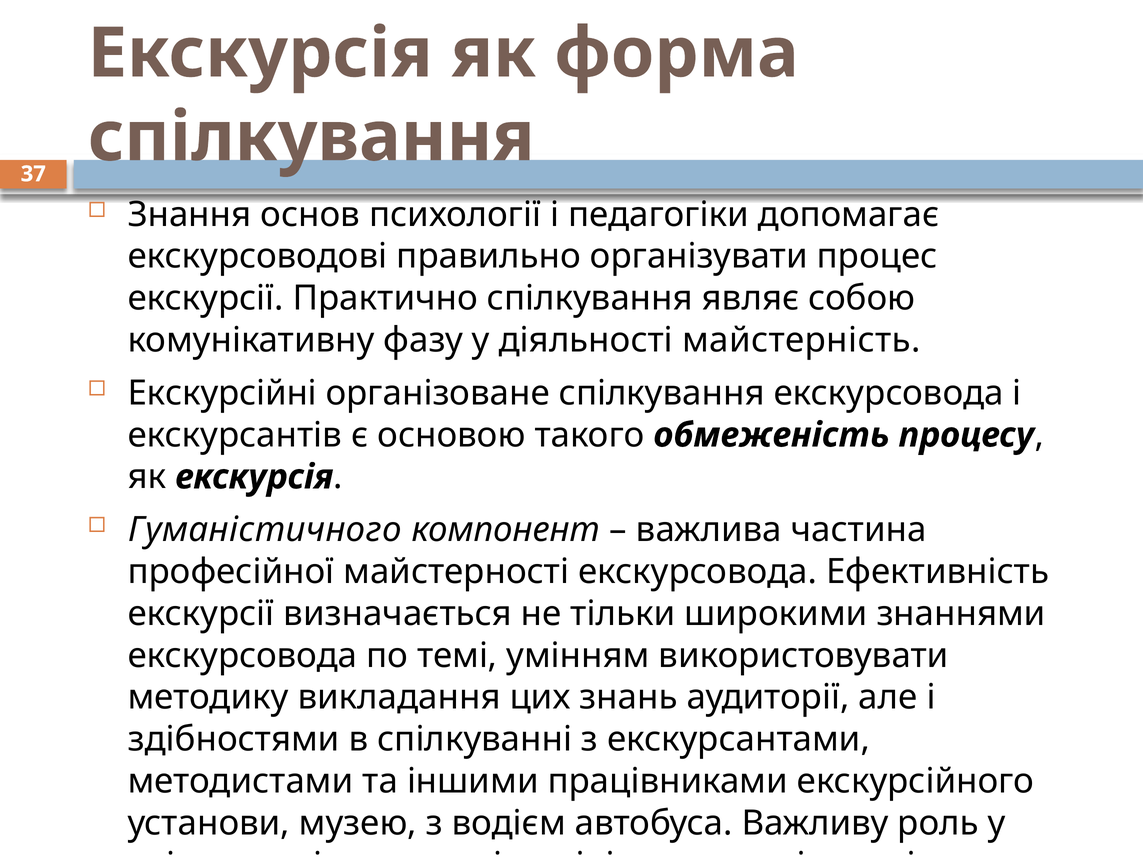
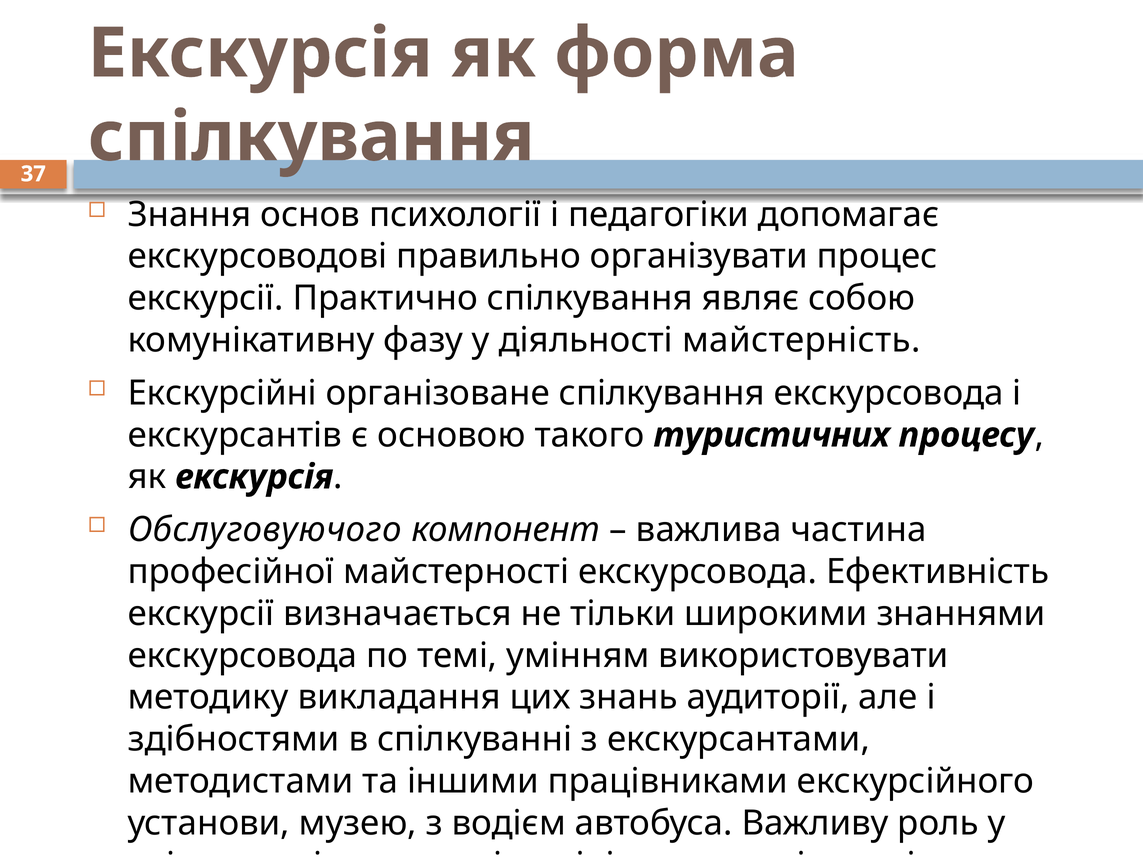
обмеженість: обмеженість -> туристичних
Гуманістичного: Гуманістичного -> Обслуговуючого
